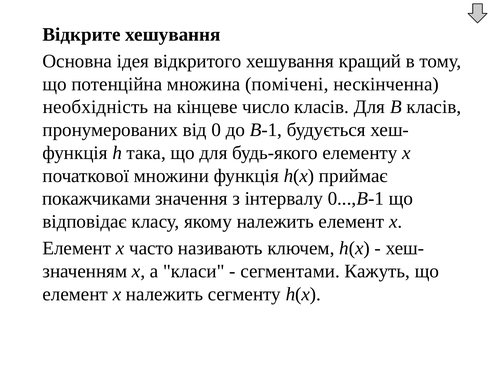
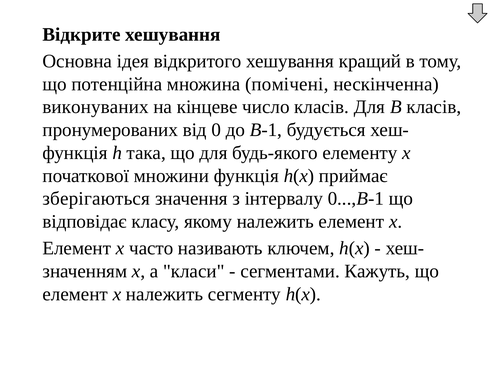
необхідність: необхідність -> виконуваних
покажчиками: покажчиками -> зберігаються
